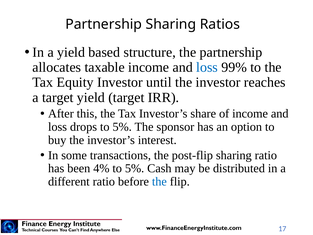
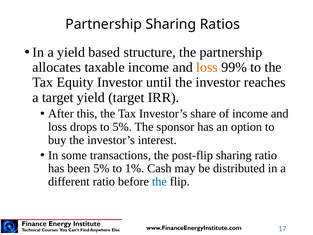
loss at (207, 67) colour: blue -> orange
been 4%: 4% -> 5%
5% at (135, 168): 5% -> 1%
